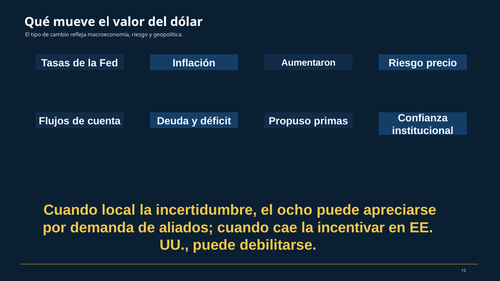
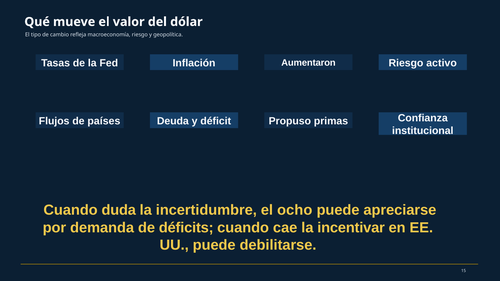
precio: precio -> activo
cuenta: cuenta -> países
local: local -> duda
aliados: aliados -> déficits
